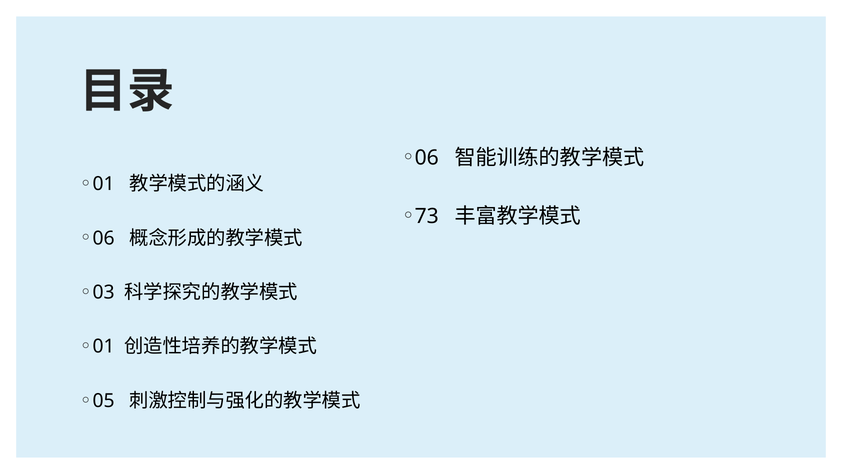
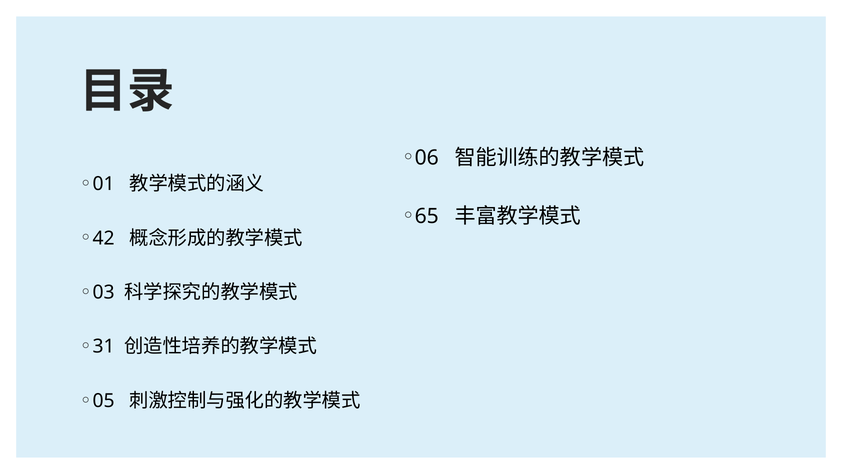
73: 73 -> 65
06 at (104, 238): 06 -> 42
01 at (104, 346): 01 -> 31
